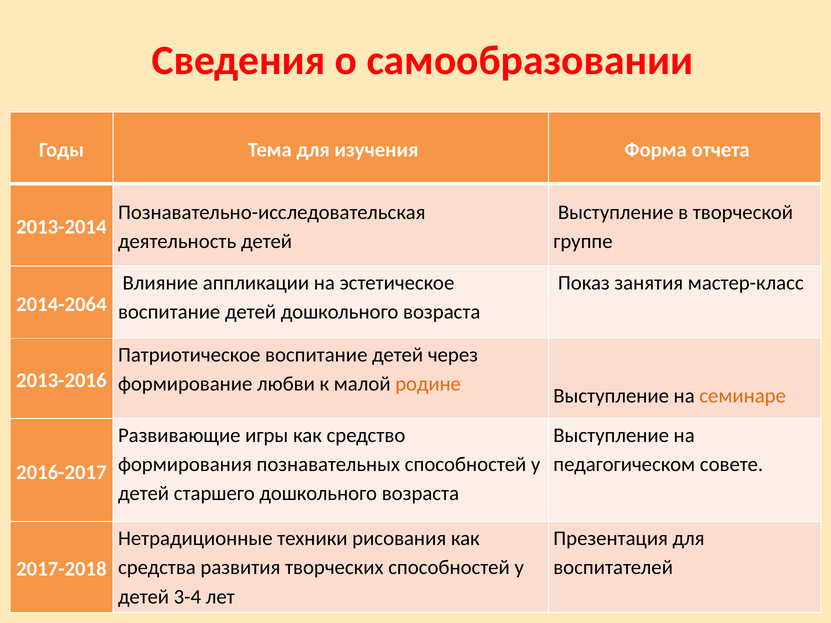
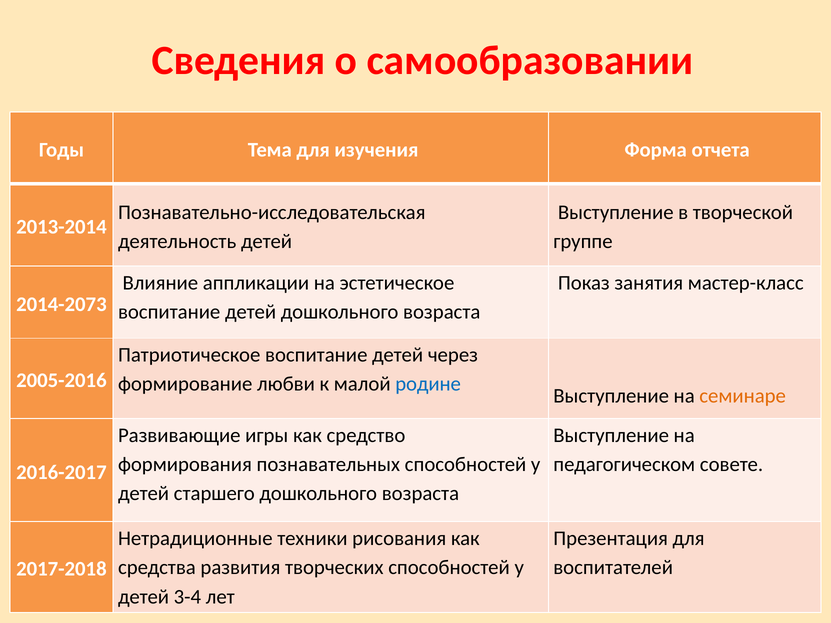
2014-2064: 2014-2064 -> 2014-2073
2013-2016: 2013-2016 -> 2005-2016
родине colour: orange -> blue
